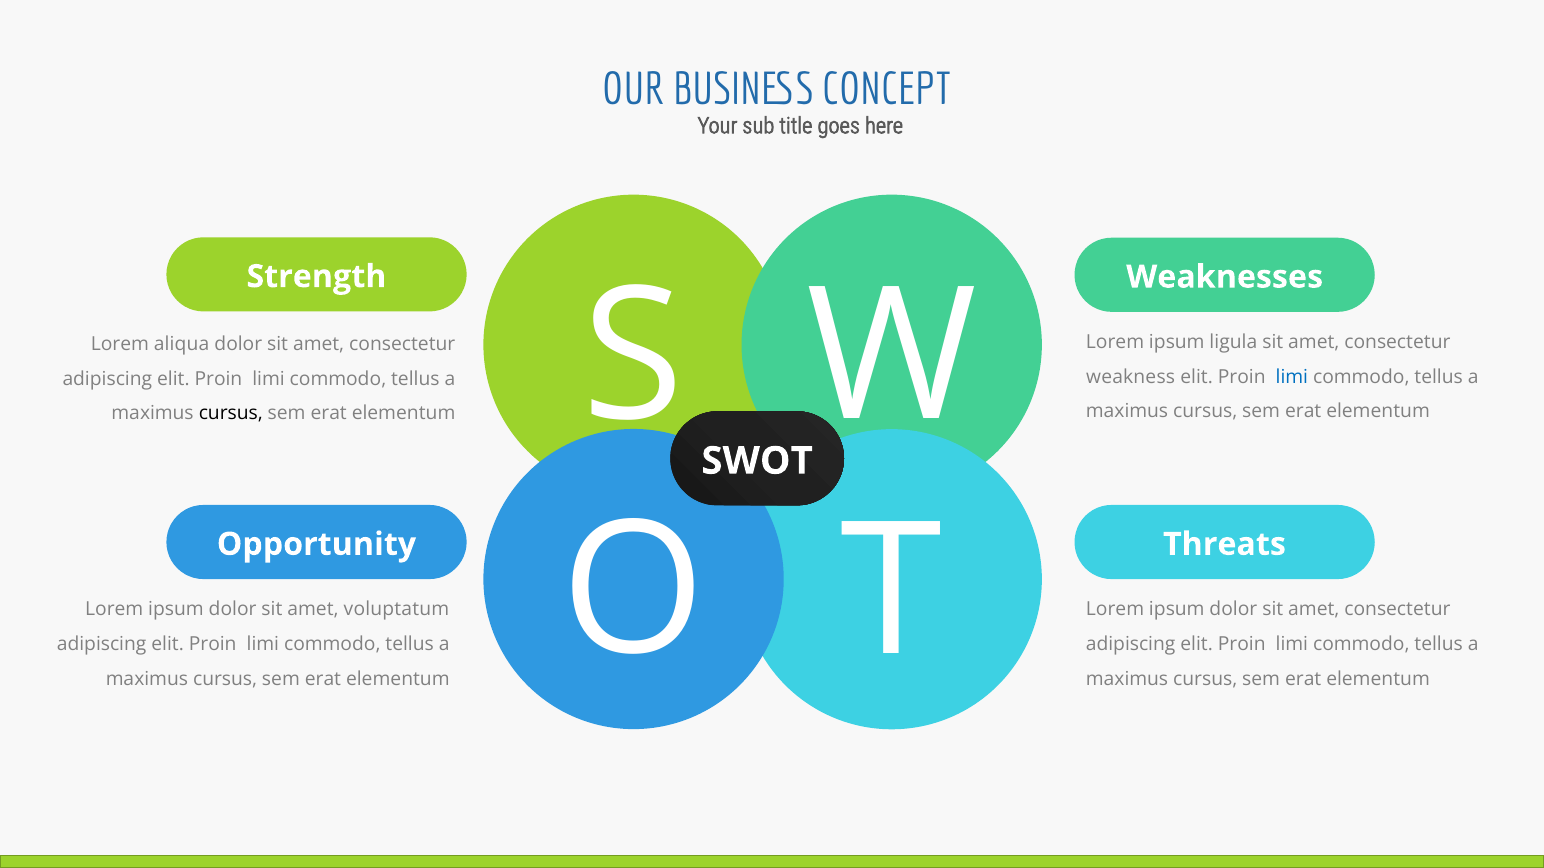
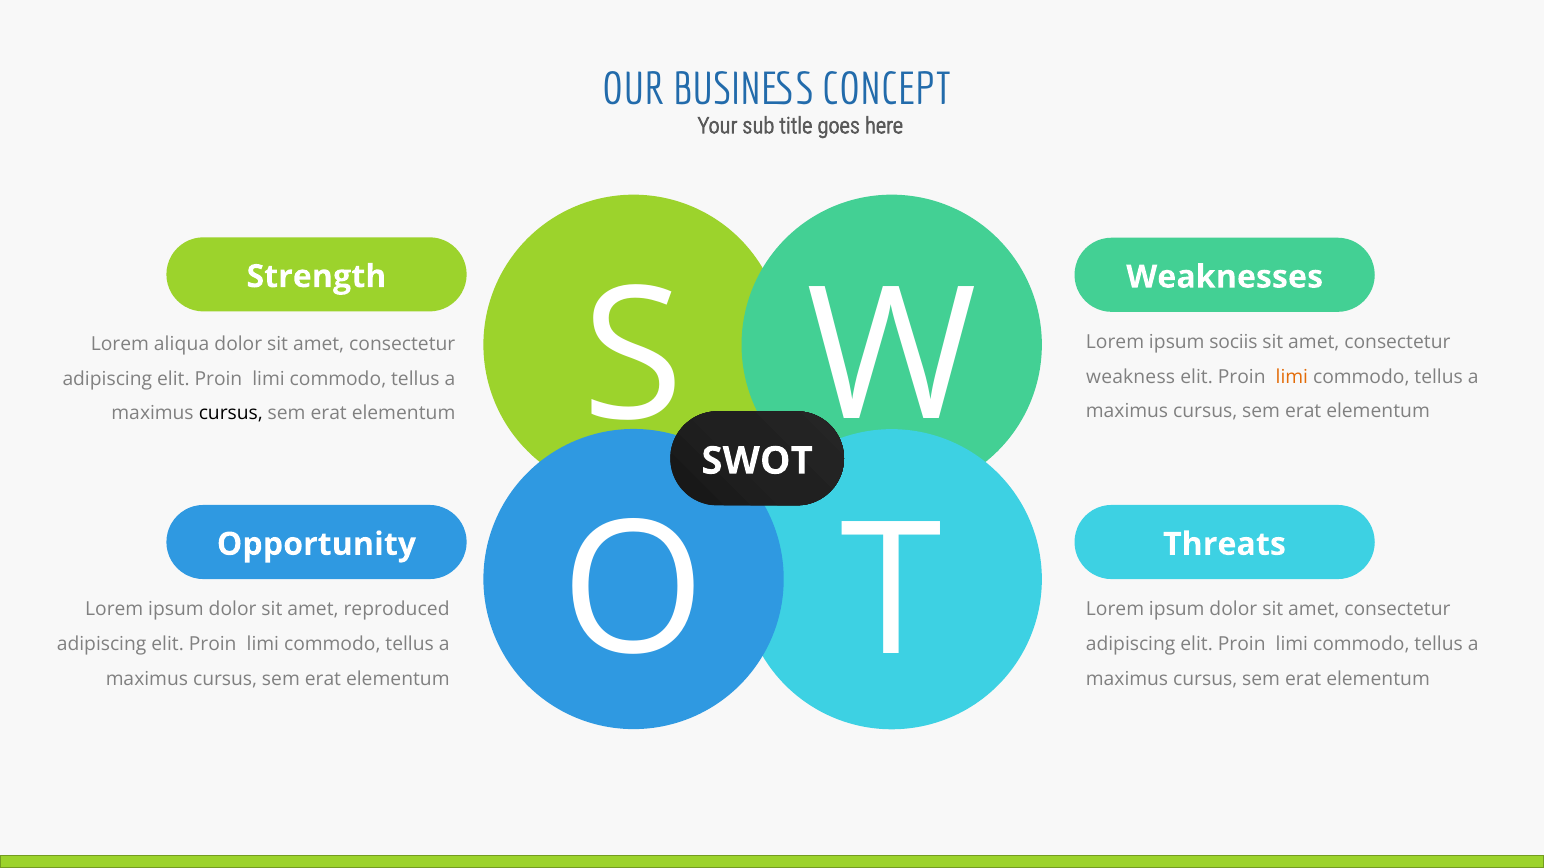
ligula: ligula -> sociis
limi at (1292, 377) colour: blue -> orange
voluptatum: voluptatum -> reproduced
